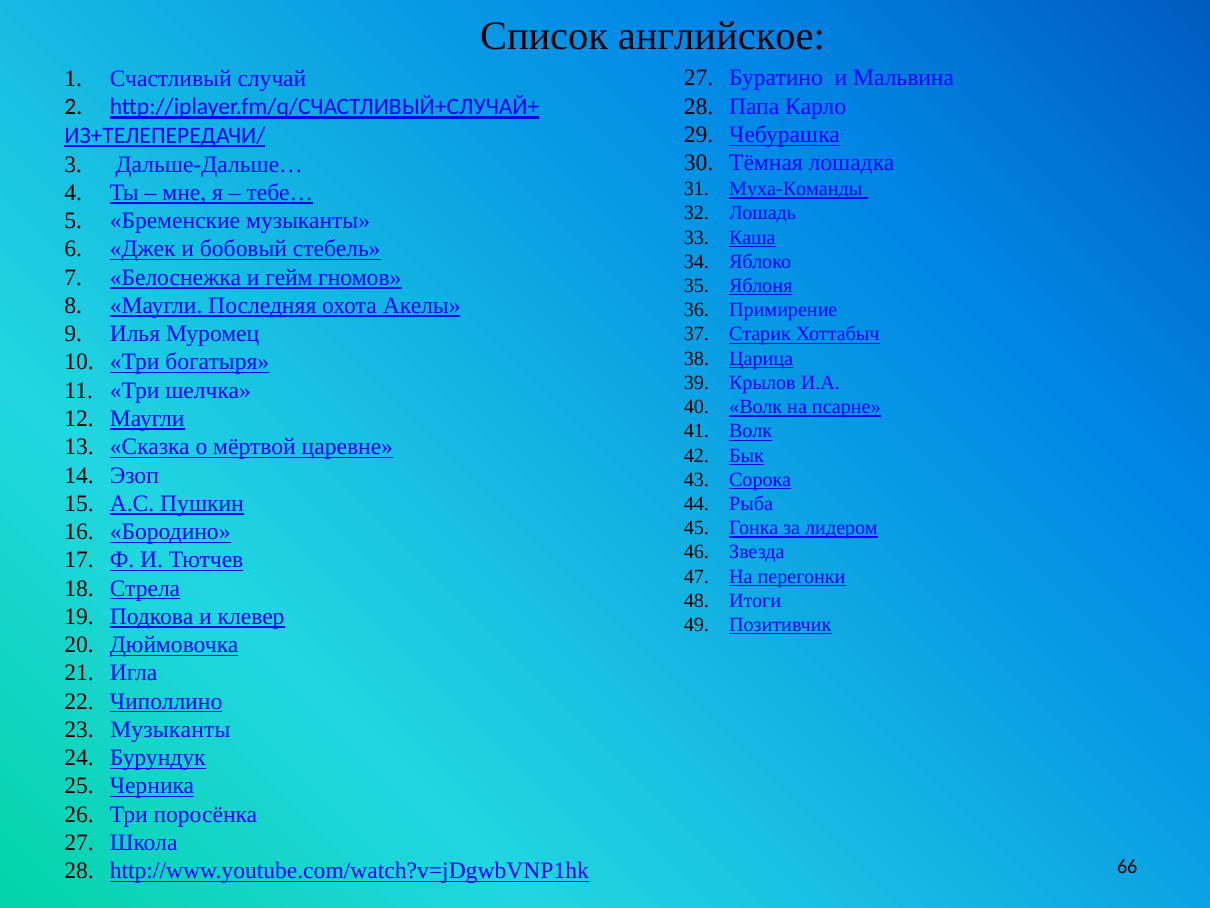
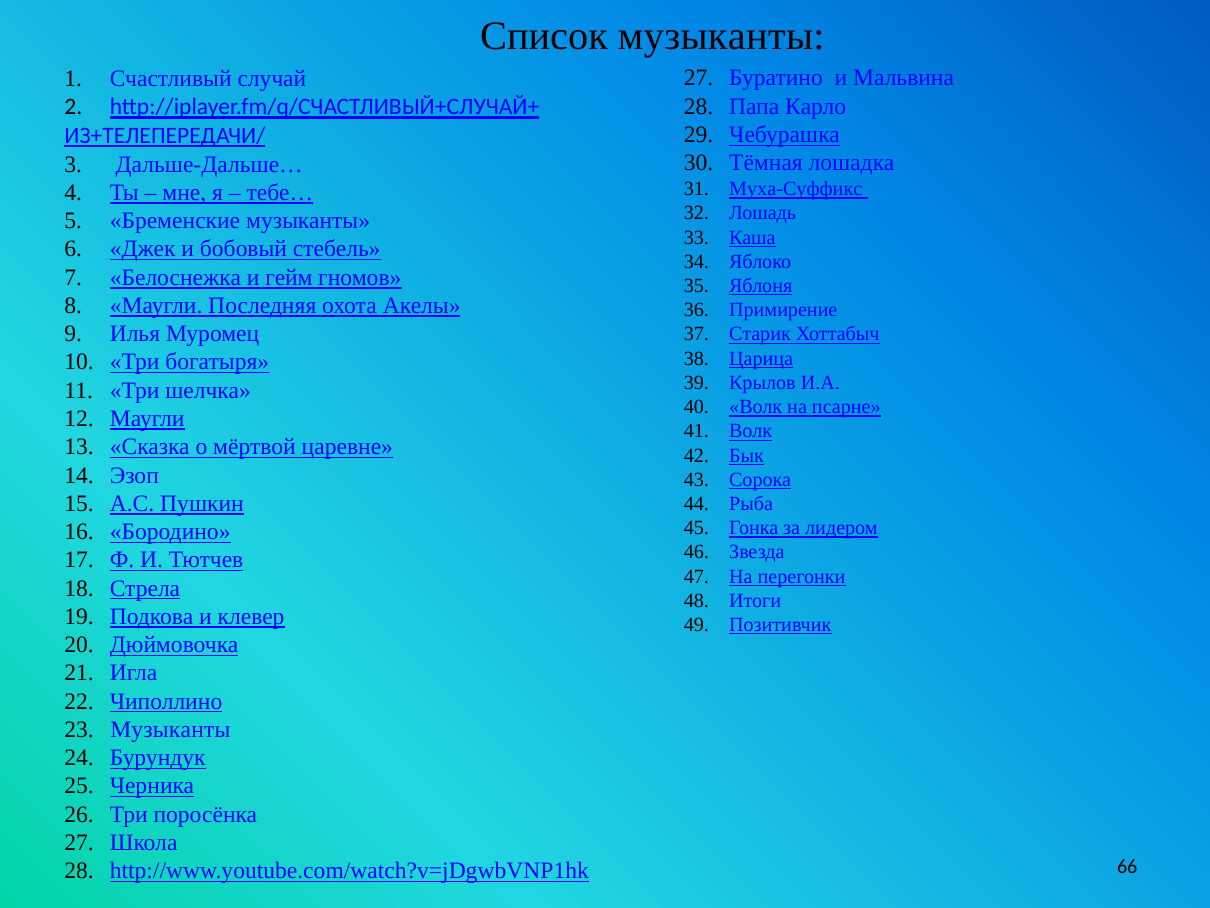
Список английское: английское -> музыканты
Муха-Команды: Муха-Команды -> Муха-Суффикс
